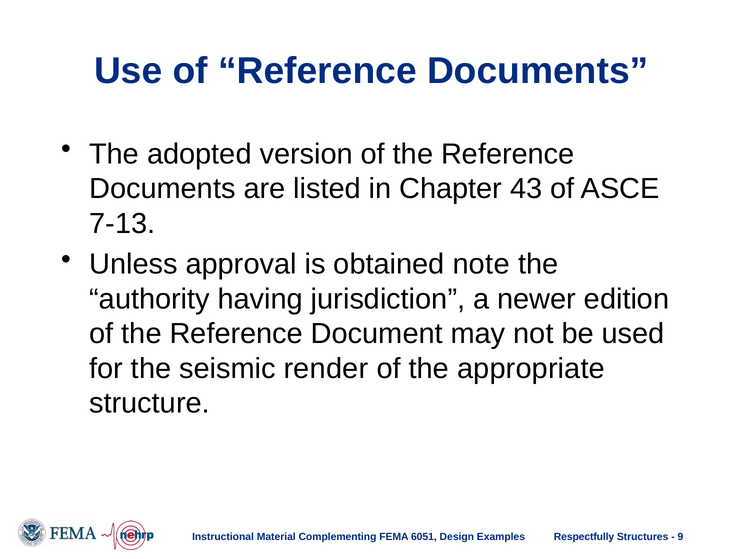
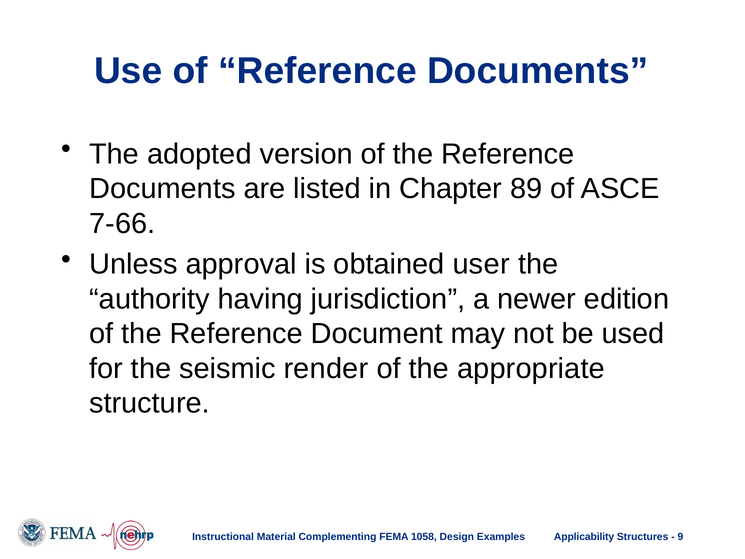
43: 43 -> 89
7-13: 7-13 -> 7-66
note: note -> user
6051: 6051 -> 1058
Respectfully: Respectfully -> Applicability
